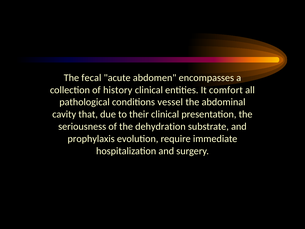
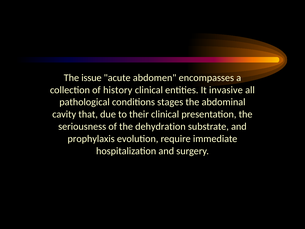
fecal: fecal -> issue
comfort: comfort -> invasive
vessel: vessel -> stages
